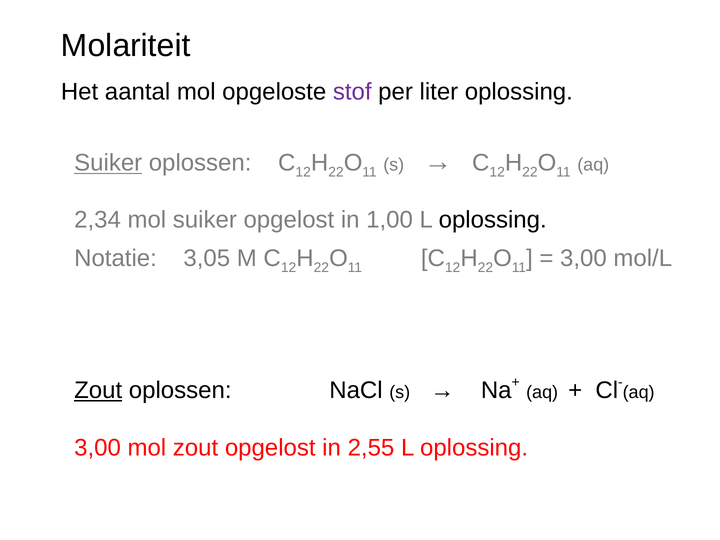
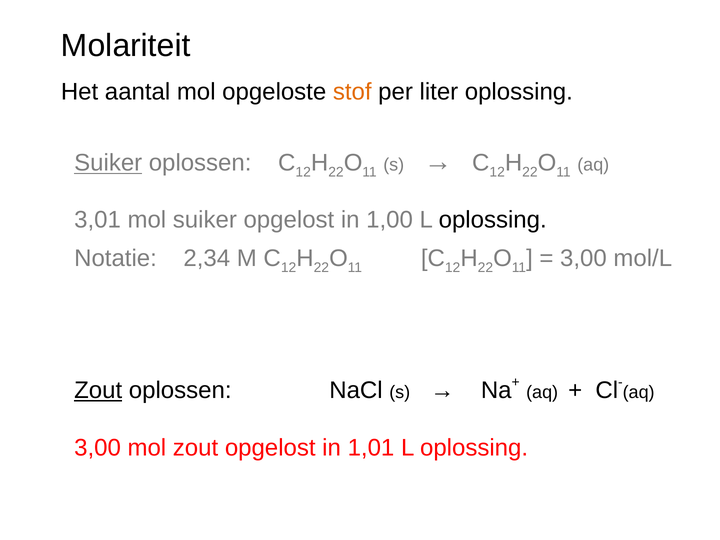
stof colour: purple -> orange
2,34: 2,34 -> 3,01
3,05: 3,05 -> 2,34
2,55: 2,55 -> 1,01
